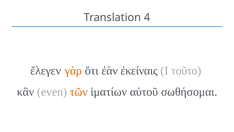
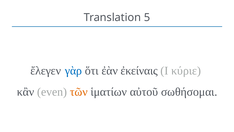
4: 4 -> 5
γὰρ colour: orange -> blue
τοῦτο: τοῦτο -> κύριε
